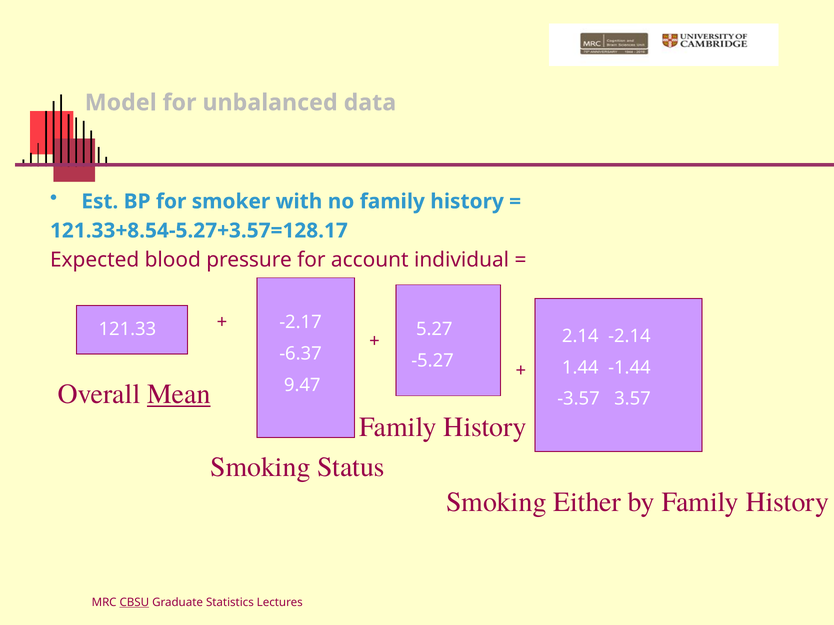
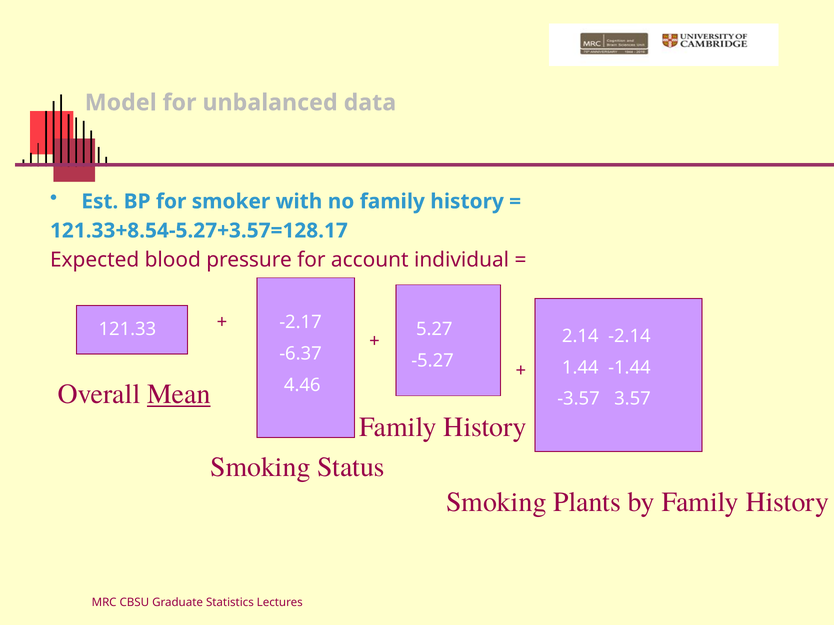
9.47: 9.47 -> 4.46
Either: Either -> Plants
CBSU underline: present -> none
